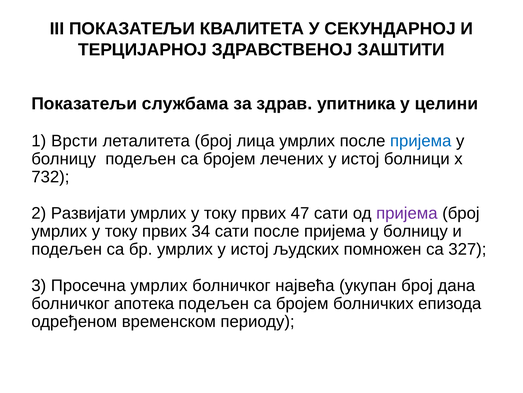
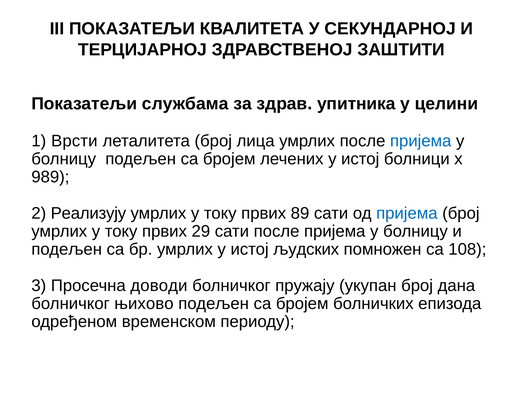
732: 732 -> 989
Развијати: Развијати -> Реализују
47: 47 -> 89
пријема at (407, 213) colour: purple -> blue
34: 34 -> 29
327: 327 -> 108
Просечна умрлих: умрлих -> доводи
највећа: највећа -> пружају
апотека: апотека -> њихово
